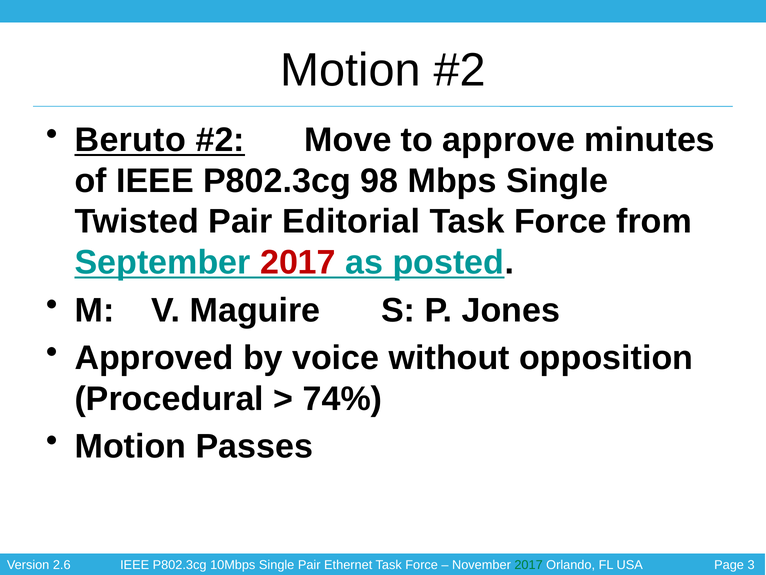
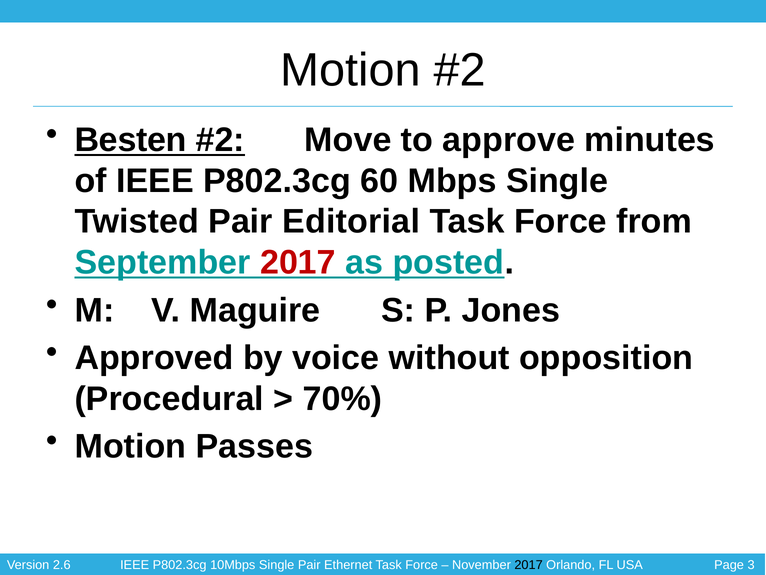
Beruto: Beruto -> Besten
98: 98 -> 60
74%: 74% -> 70%
2017 at (529, 564) colour: green -> black
